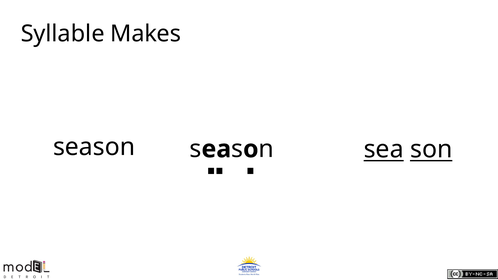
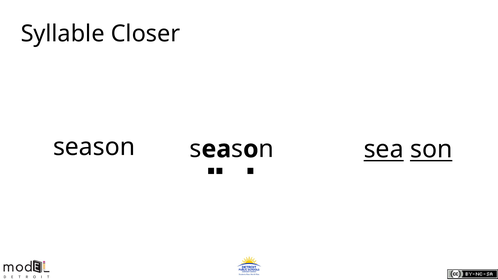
Makes: Makes -> Closer
